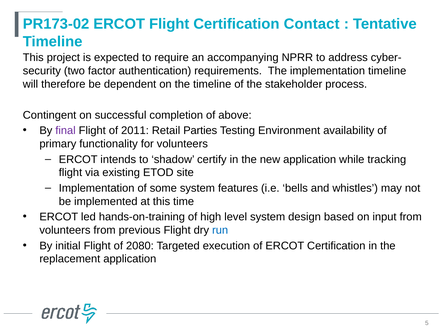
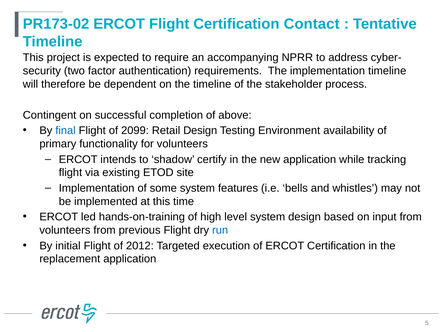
final colour: purple -> blue
2011: 2011 -> 2099
Retail Parties: Parties -> Design
2080: 2080 -> 2012
